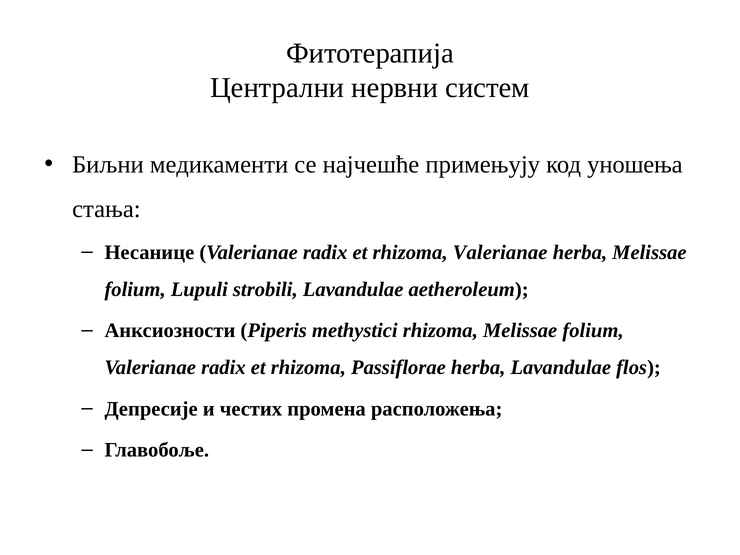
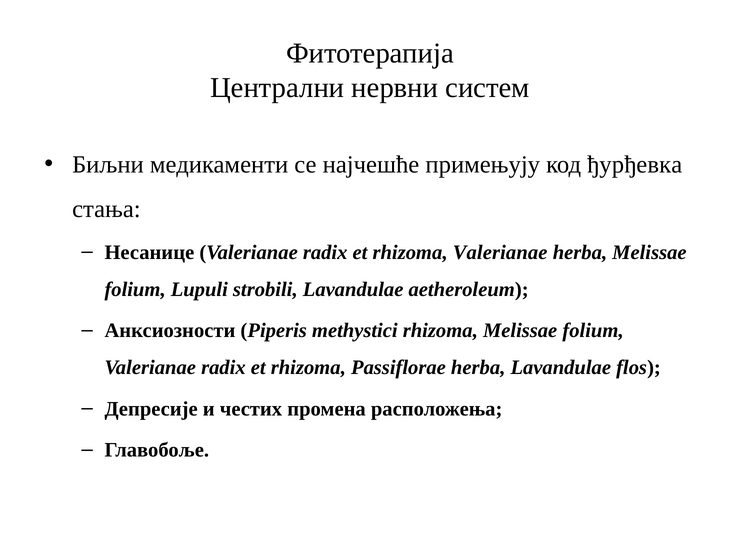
уношења: уношења -> ђурђевка
